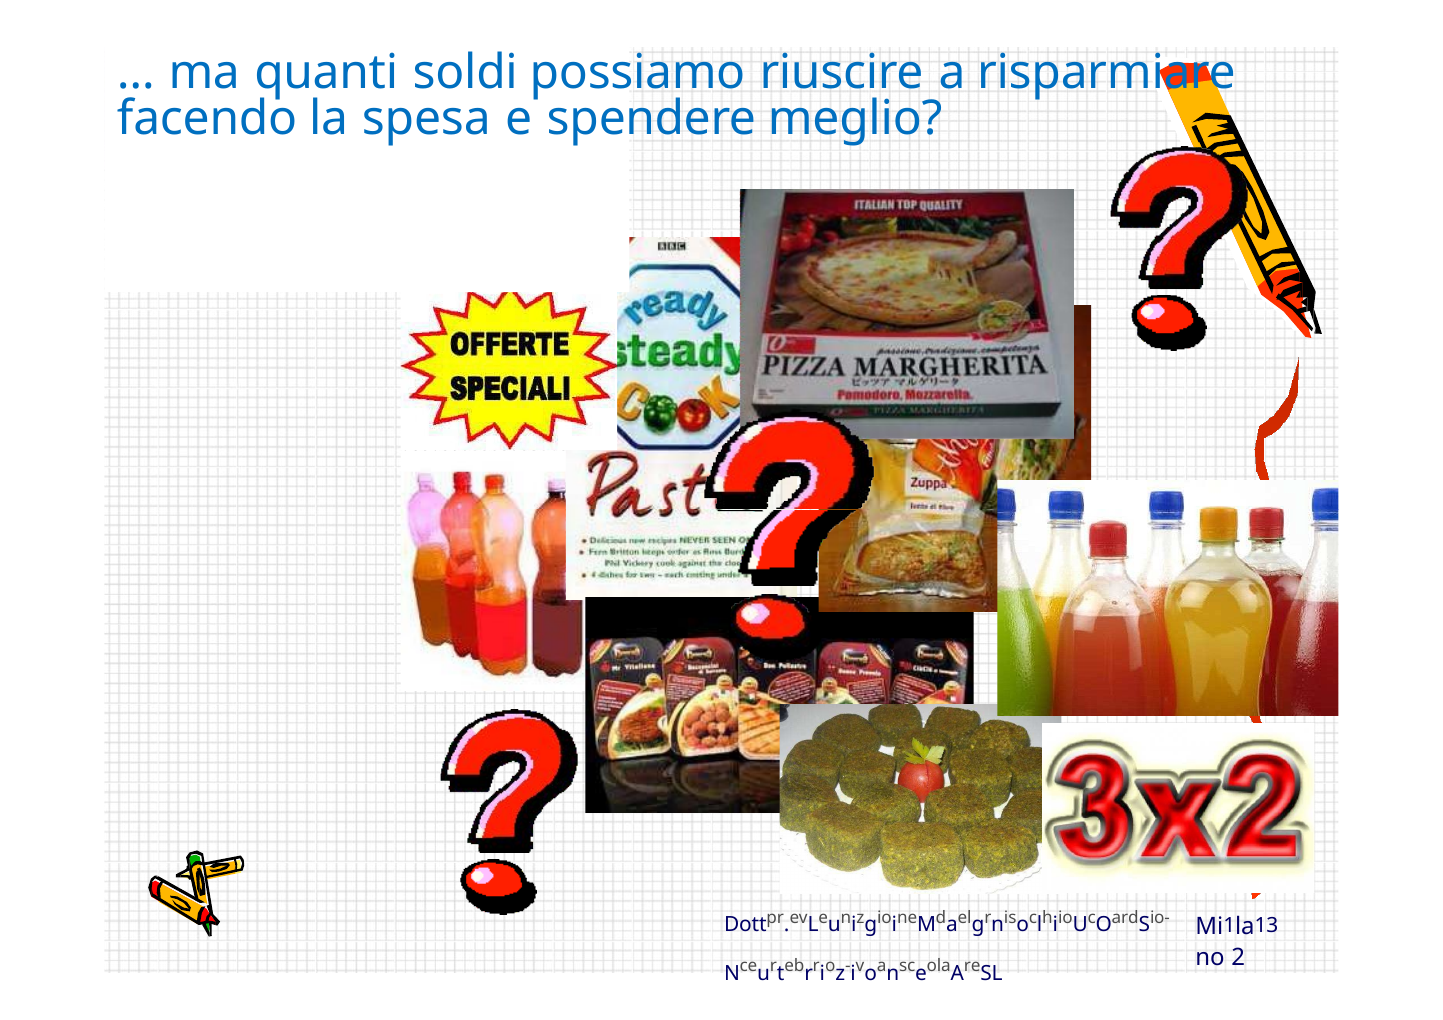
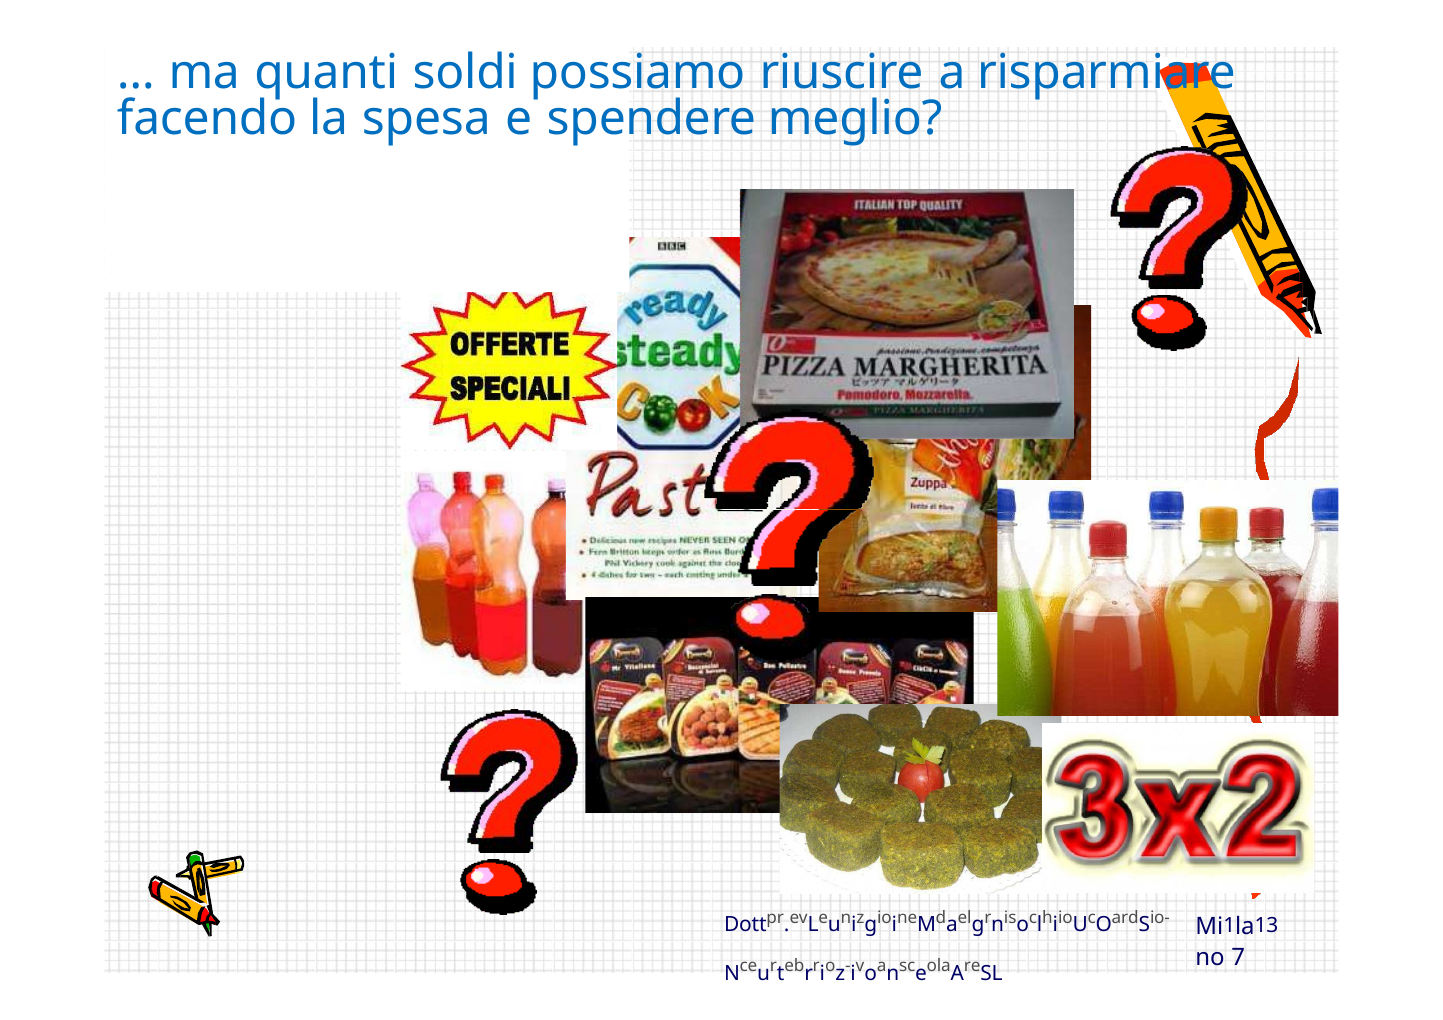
2: 2 -> 7
